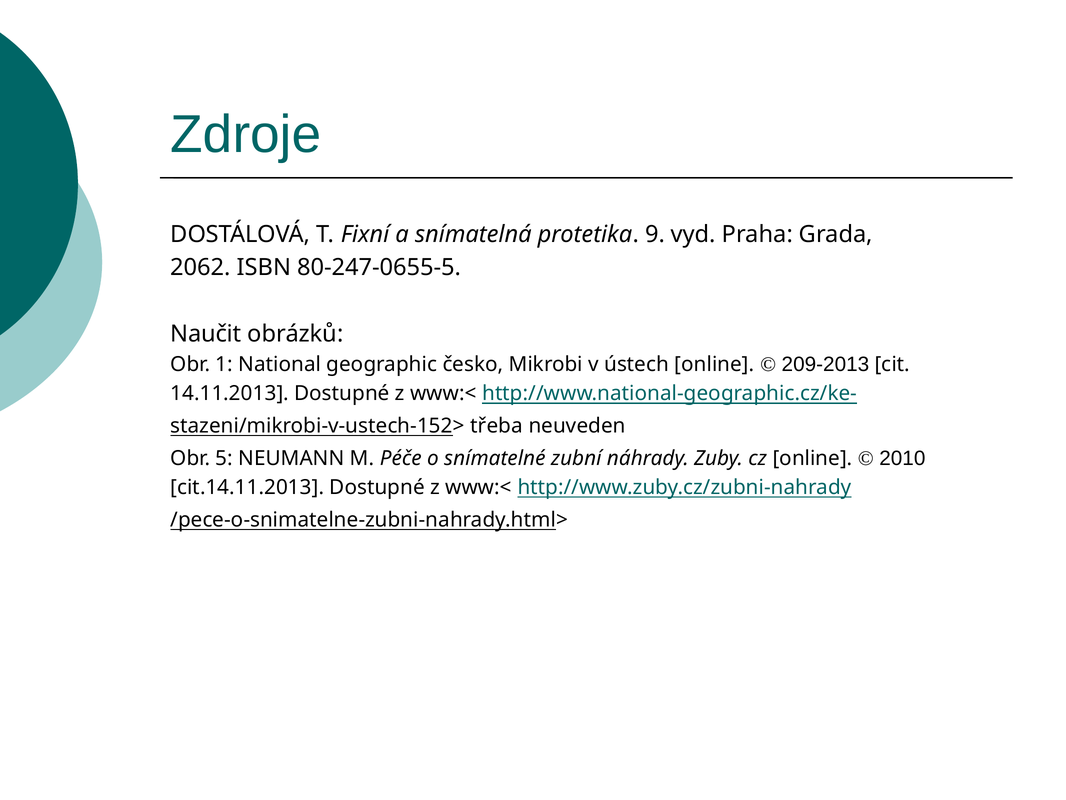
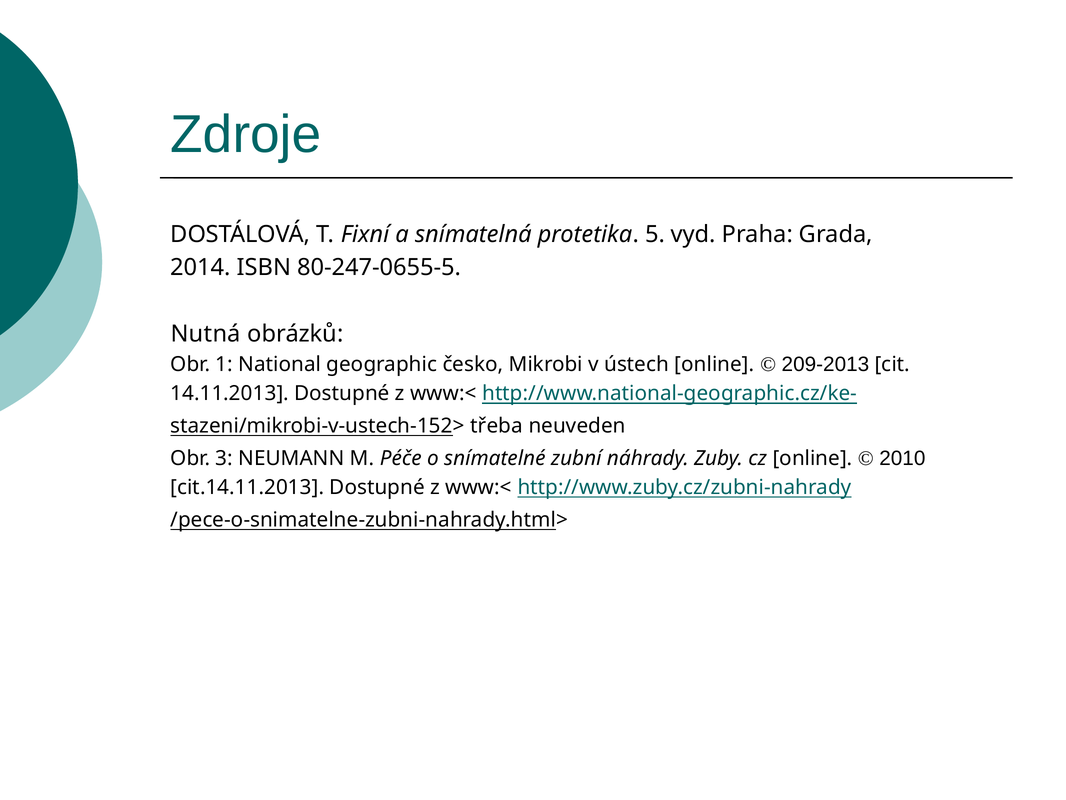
9: 9 -> 5
2062: 2062 -> 2014
Naučit: Naučit -> Nutná
5: 5 -> 3
